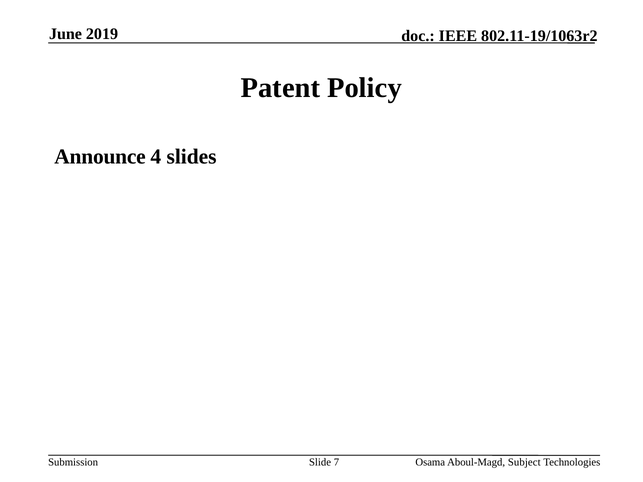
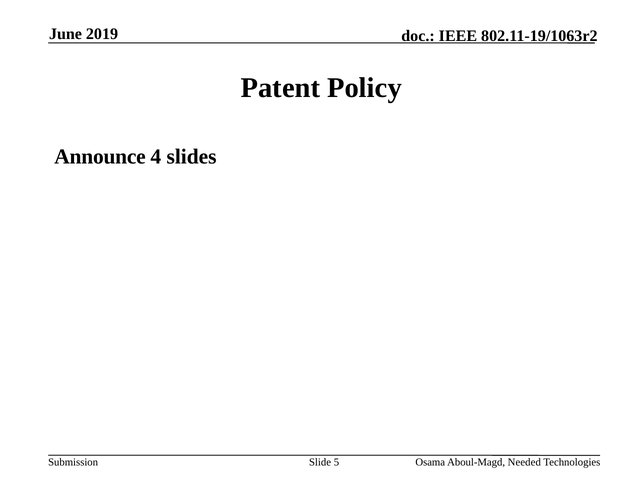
7: 7 -> 5
Subject: Subject -> Needed
